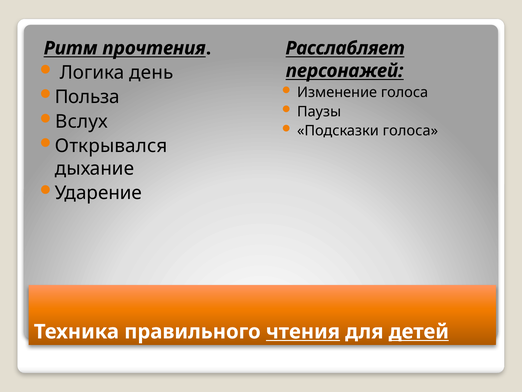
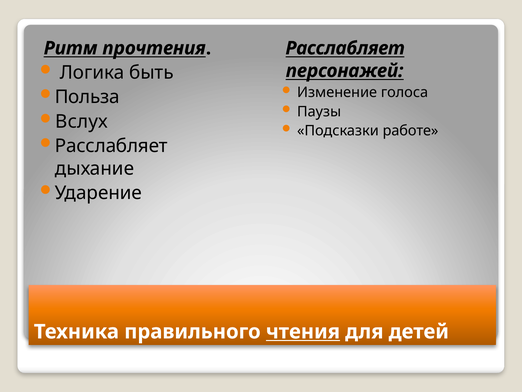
день: день -> быть
Подсказки голоса: голоса -> работе
Открывался at (111, 146): Открывался -> Расслабляет
детей underline: present -> none
